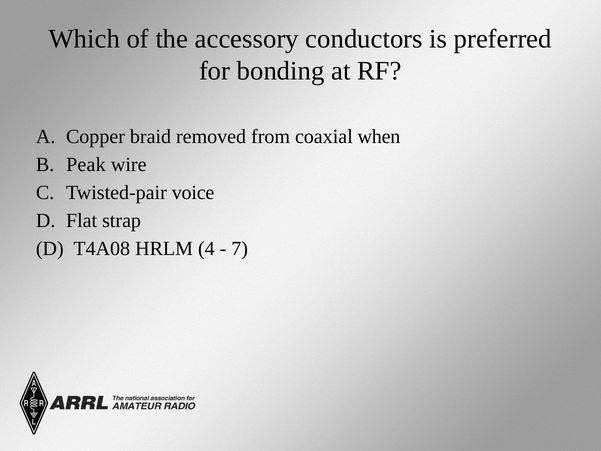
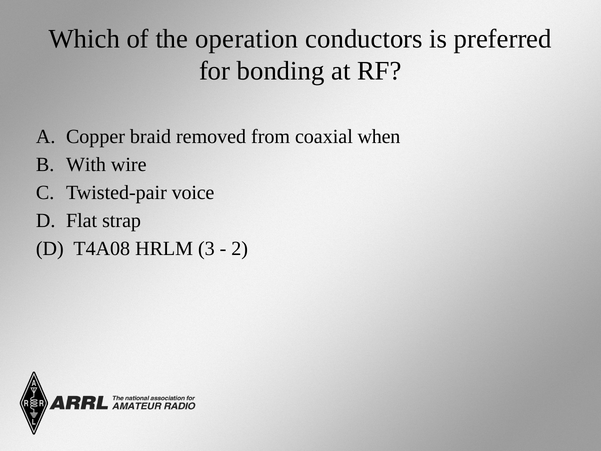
accessory: accessory -> operation
Peak: Peak -> With
4: 4 -> 3
7: 7 -> 2
